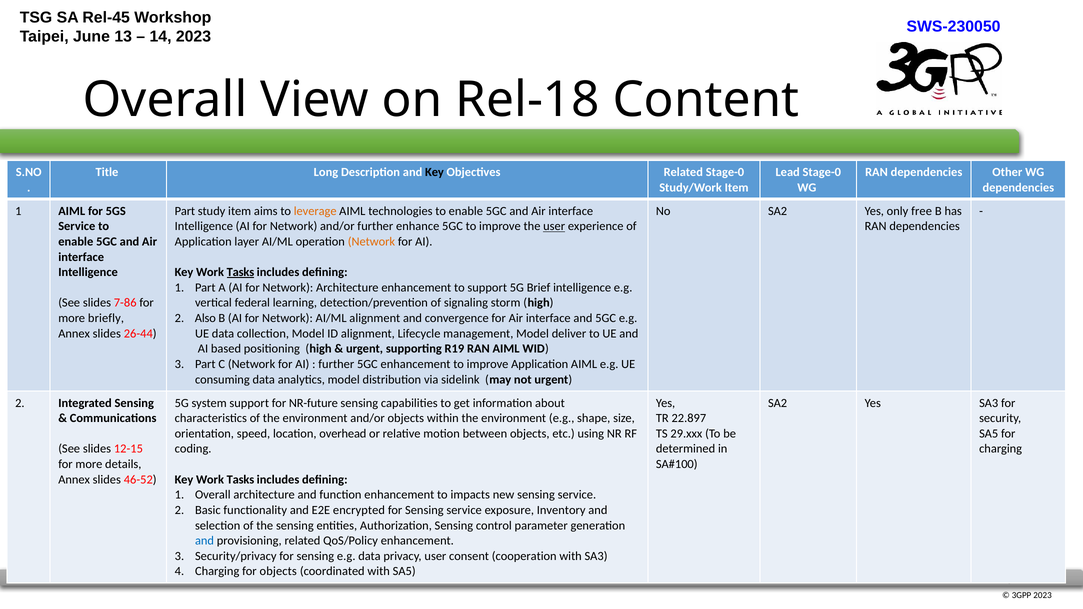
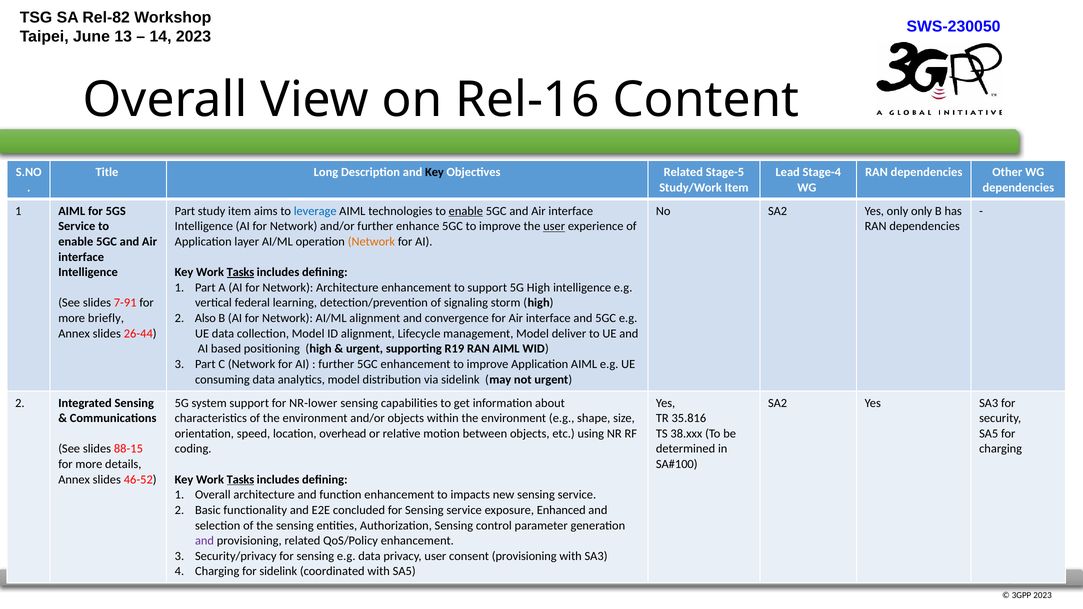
Rel-45: Rel-45 -> Rel-82
Rel-18: Rel-18 -> Rel-16
Related Stage-0: Stage-0 -> Stage-5
Lead Stage-0: Stage-0 -> Stage-4
leverage colour: orange -> blue
enable at (466, 211) underline: none -> present
only free: free -> only
5G Brief: Brief -> High
7-86: 7-86 -> 7-91
NR-future: NR-future -> NR-lower
22.897: 22.897 -> 35.816
29.xxx: 29.xxx -> 38.xxx
12-15: 12-15 -> 88-15
Tasks at (240, 480) underline: none -> present
encrypted: encrypted -> concluded
Inventory: Inventory -> Enhanced
and at (205, 541) colour: blue -> purple
consent cooperation: cooperation -> provisioning
for objects: objects -> sidelink
